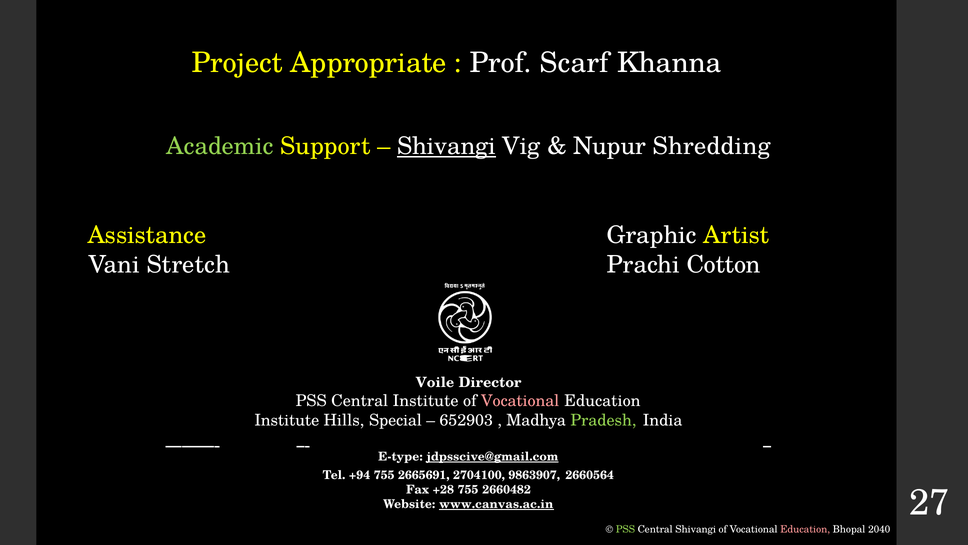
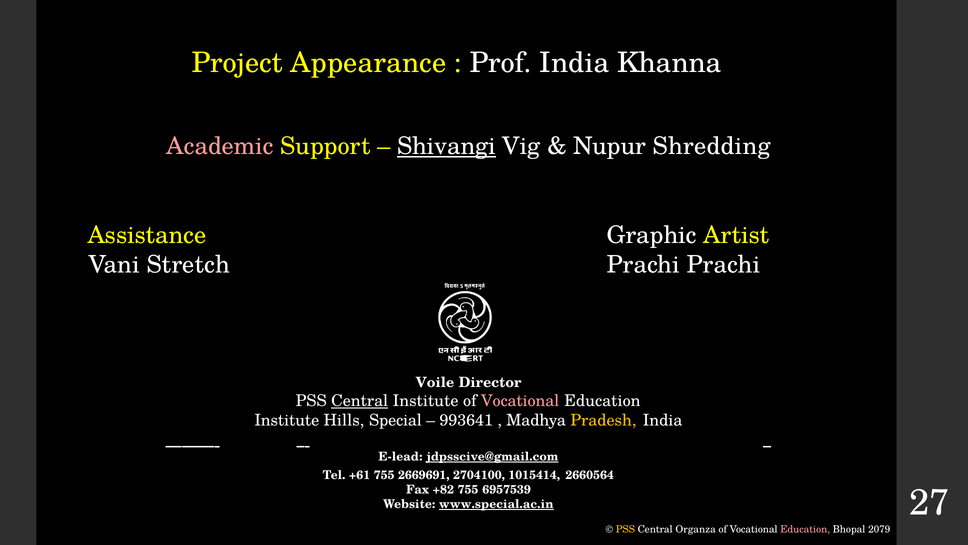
Appropriate: Appropriate -> Appearance
Prof Scarf: Scarf -> India
Academic colour: light green -> pink
Prachi Cotton: Cotton -> Prachi
Central at (360, 401) underline: none -> present
652903: 652903 -> 993641
Pradesh colour: light green -> yellow
E-type: E-type -> E-lead
+94: +94 -> +61
2665691: 2665691 -> 2669691
9863907: 9863907 -> 1015414
+28: +28 -> +82
2660482: 2660482 -> 6957539
www.canvas.ac.in: www.canvas.ac.in -> www.special.ac.in
PSS at (625, 529) colour: light green -> yellow
Central Shivangi: Shivangi -> Organza
2040: 2040 -> 2079
